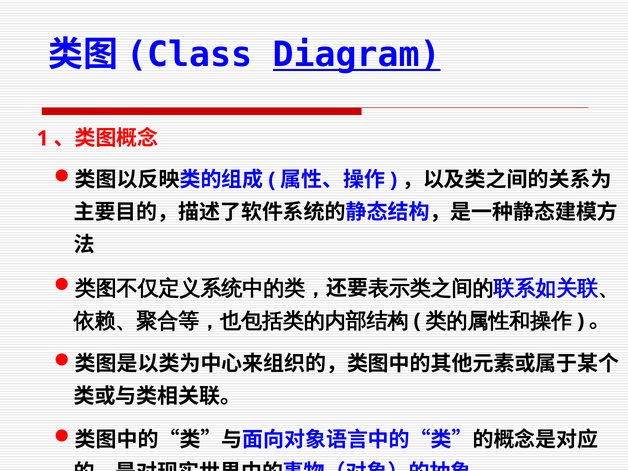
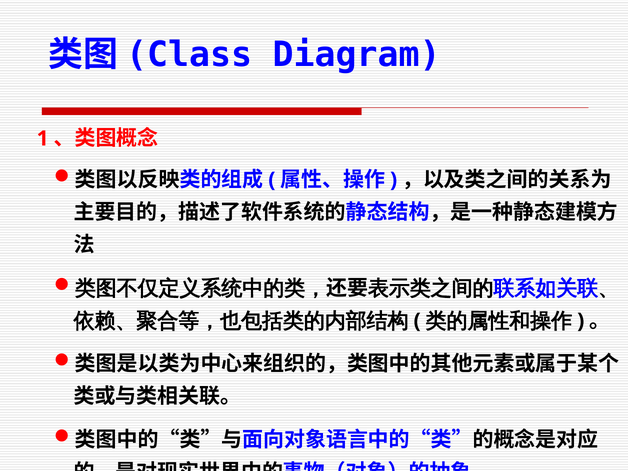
Diagram underline: present -> none
